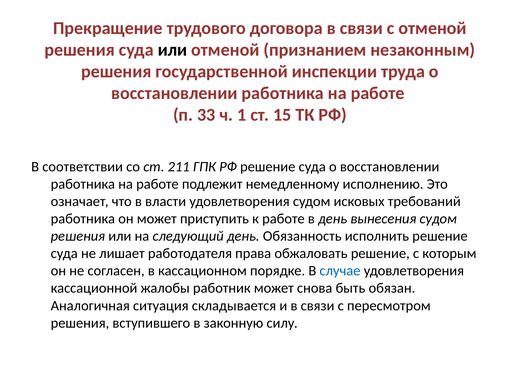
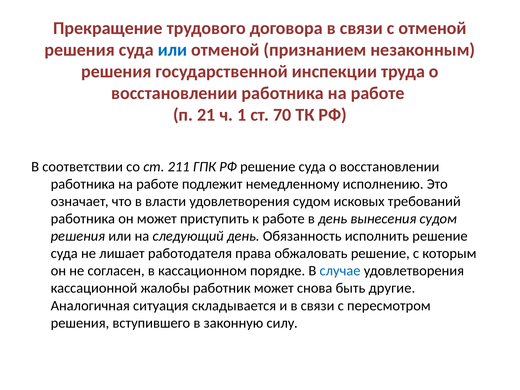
или at (173, 50) colour: black -> blue
33: 33 -> 21
15: 15 -> 70
обязан: обязан -> другие
